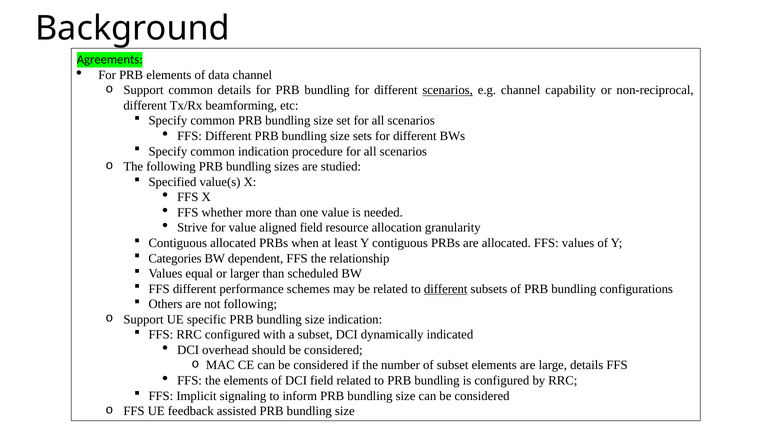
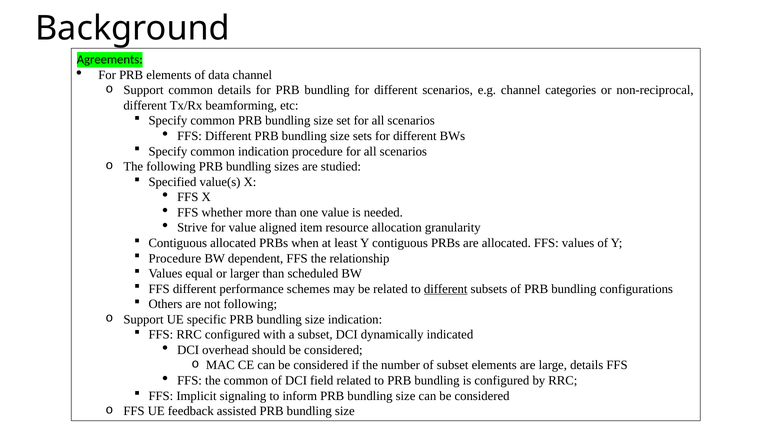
scenarios at (448, 90) underline: present -> none
capability: capability -> categories
aligned field: field -> item
Categories at (175, 258): Categories -> Procedure
the elements: elements -> common
